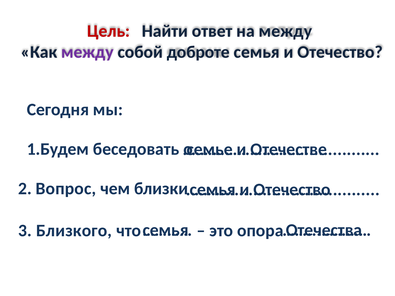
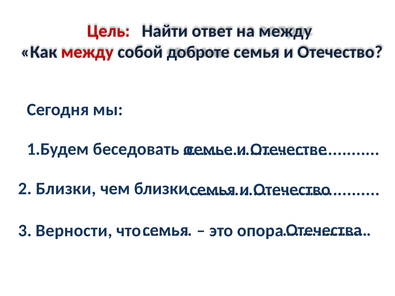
между at (87, 52) colour: purple -> red
2 Вопрос: Вопрос -> Близки
Близкого: Близкого -> Верности
